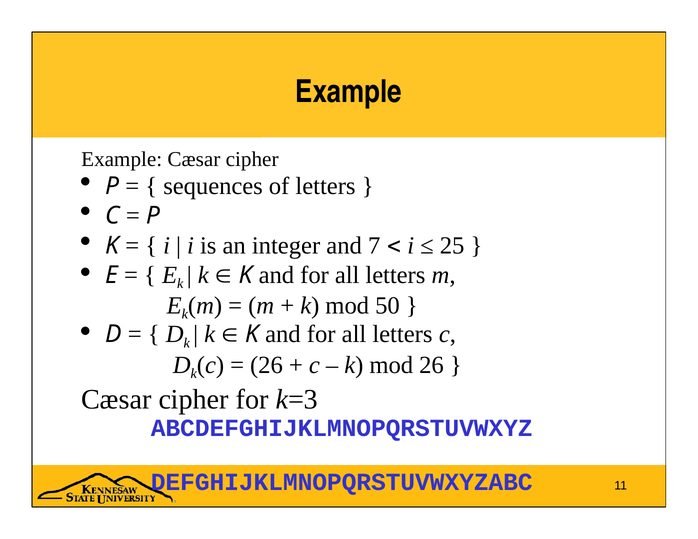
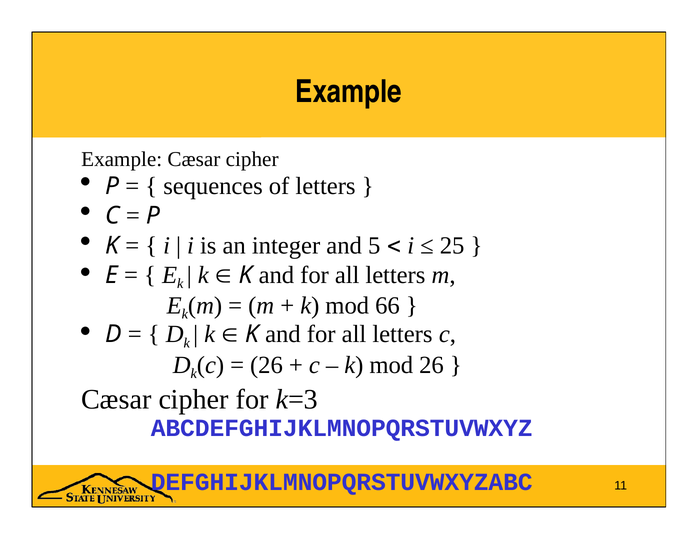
7: 7 -> 5
50: 50 -> 66
